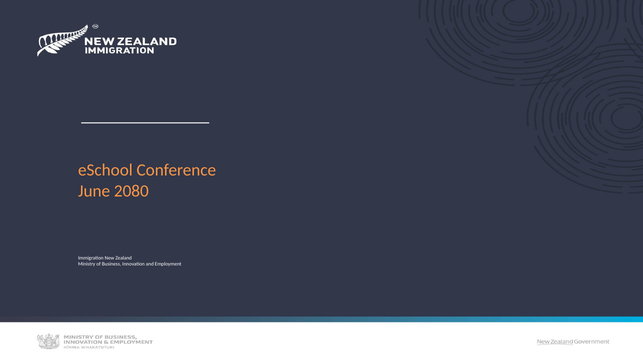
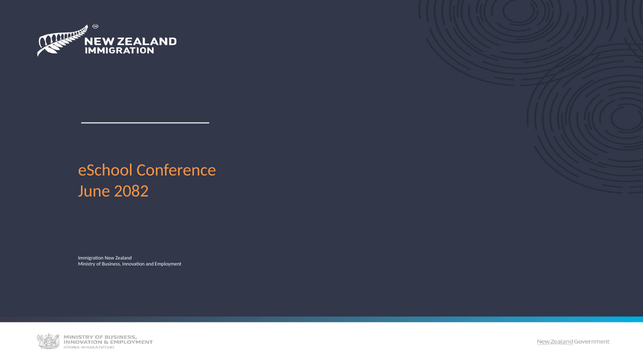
2080: 2080 -> 2082
